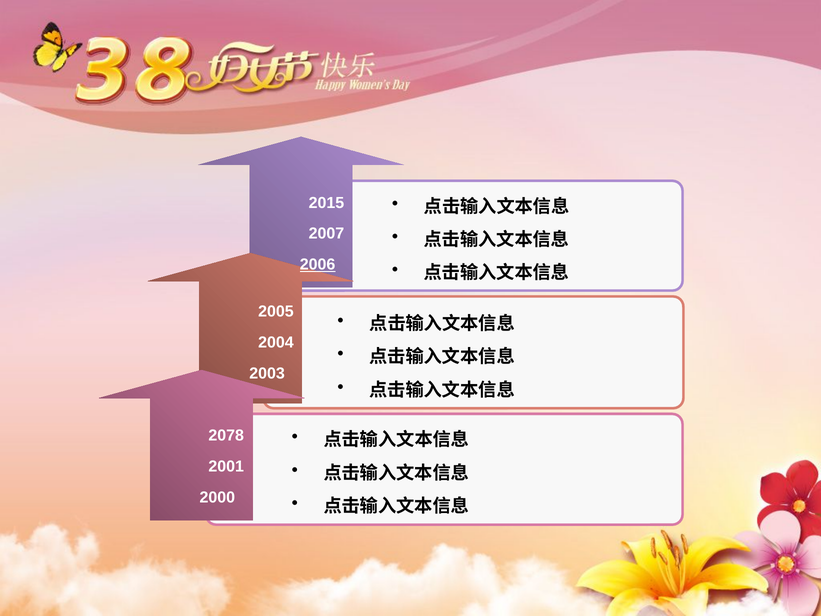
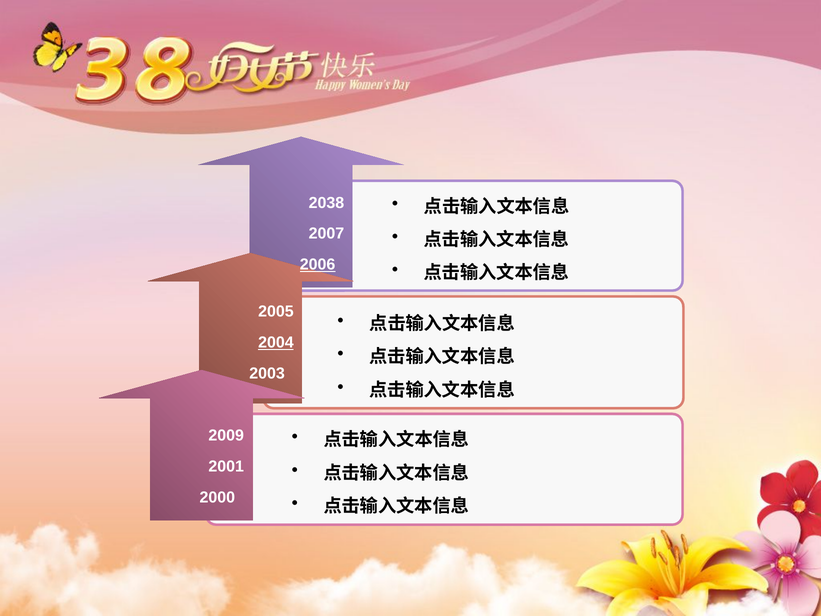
2015: 2015 -> 2038
2004 underline: none -> present
2078: 2078 -> 2009
